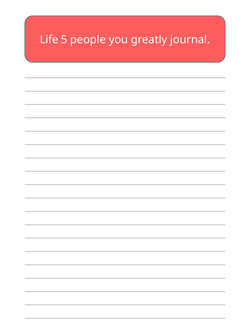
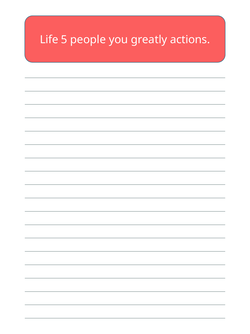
journal: journal -> actions
